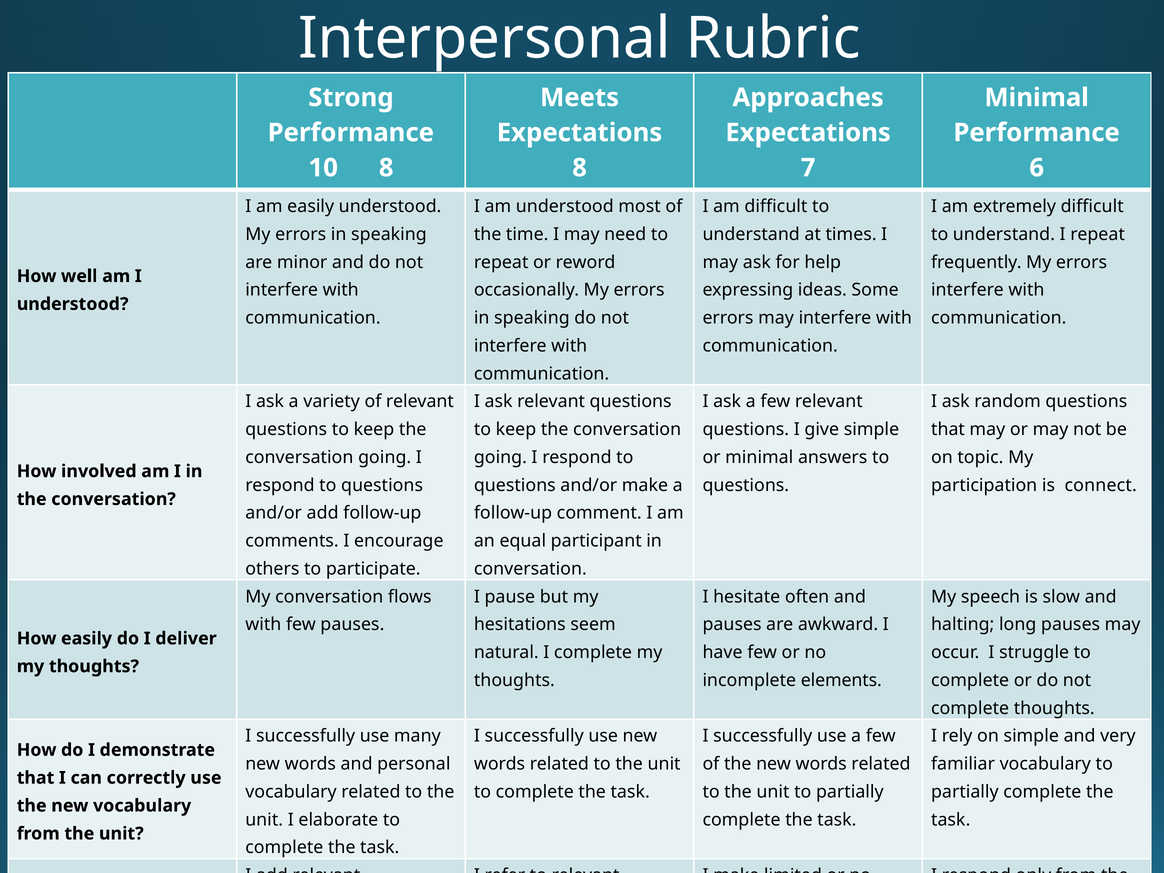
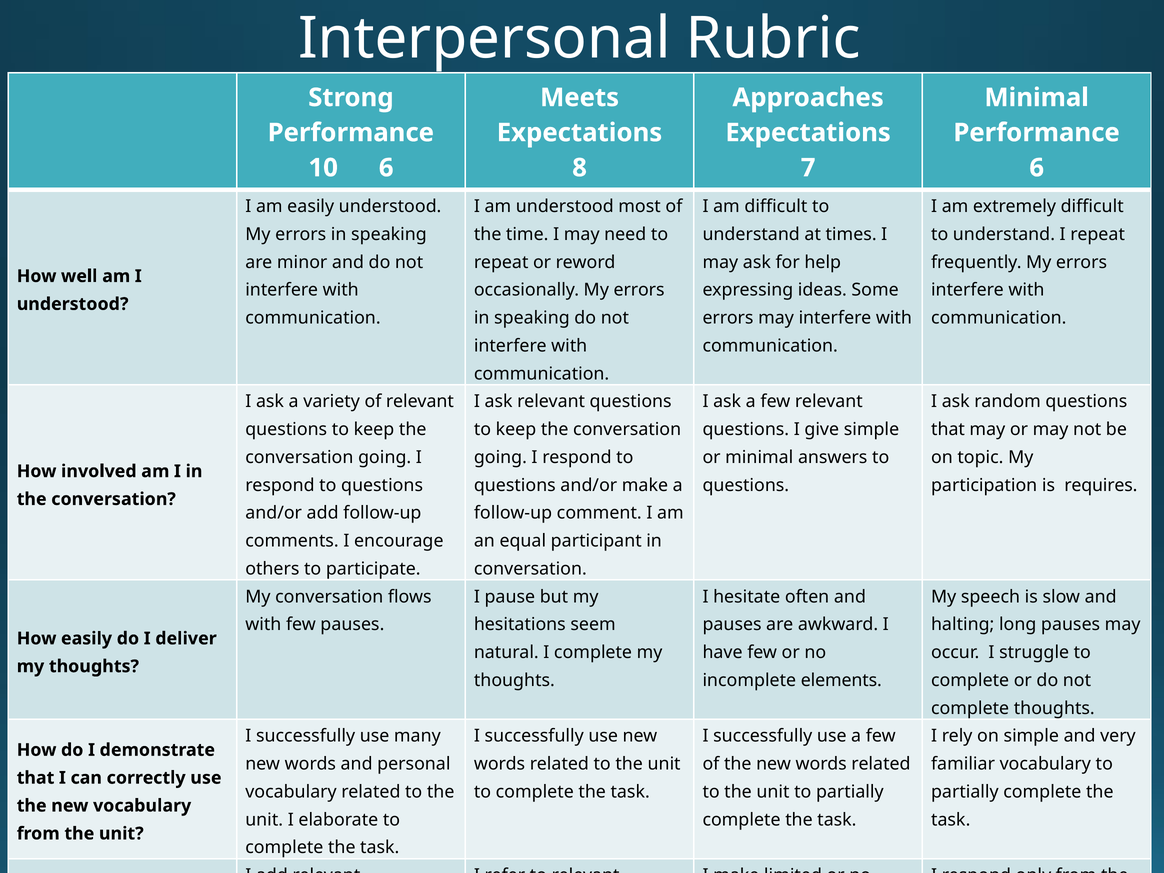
8 at (386, 168): 8 -> 6
connect: connect -> requires
